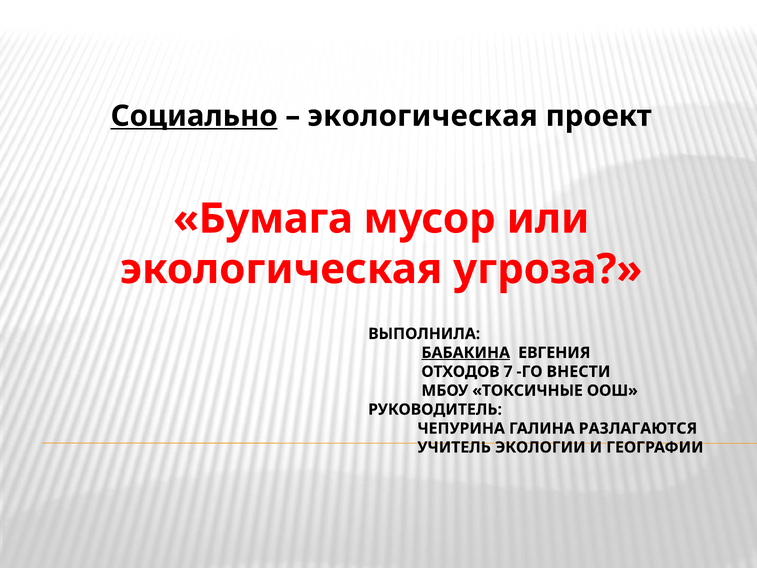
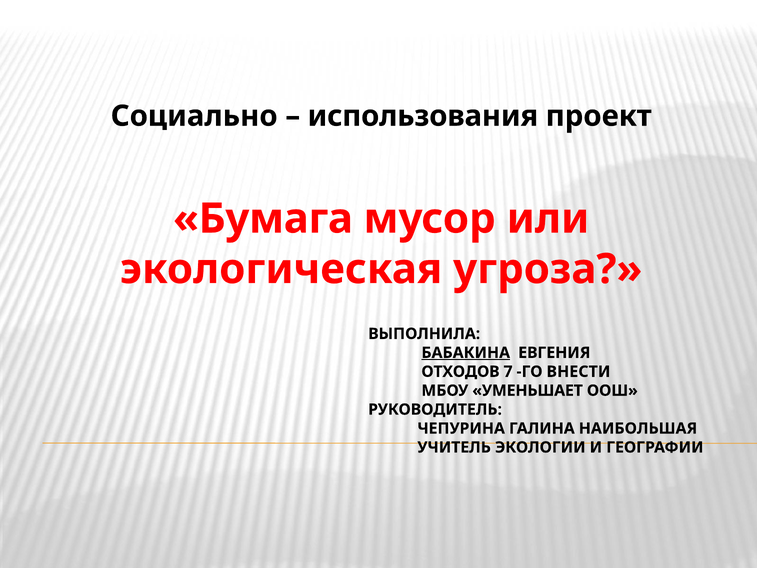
Социально underline: present -> none
экологическая at (423, 116): экологическая -> использования
ТОКСИЧНЫЕ: ТОКСИЧНЫЕ -> УМЕНЬШАЕТ
РАЗЛАГАЮТСЯ: РАЗЛАГАЮТСЯ -> НАИБОЛЬШАЯ
